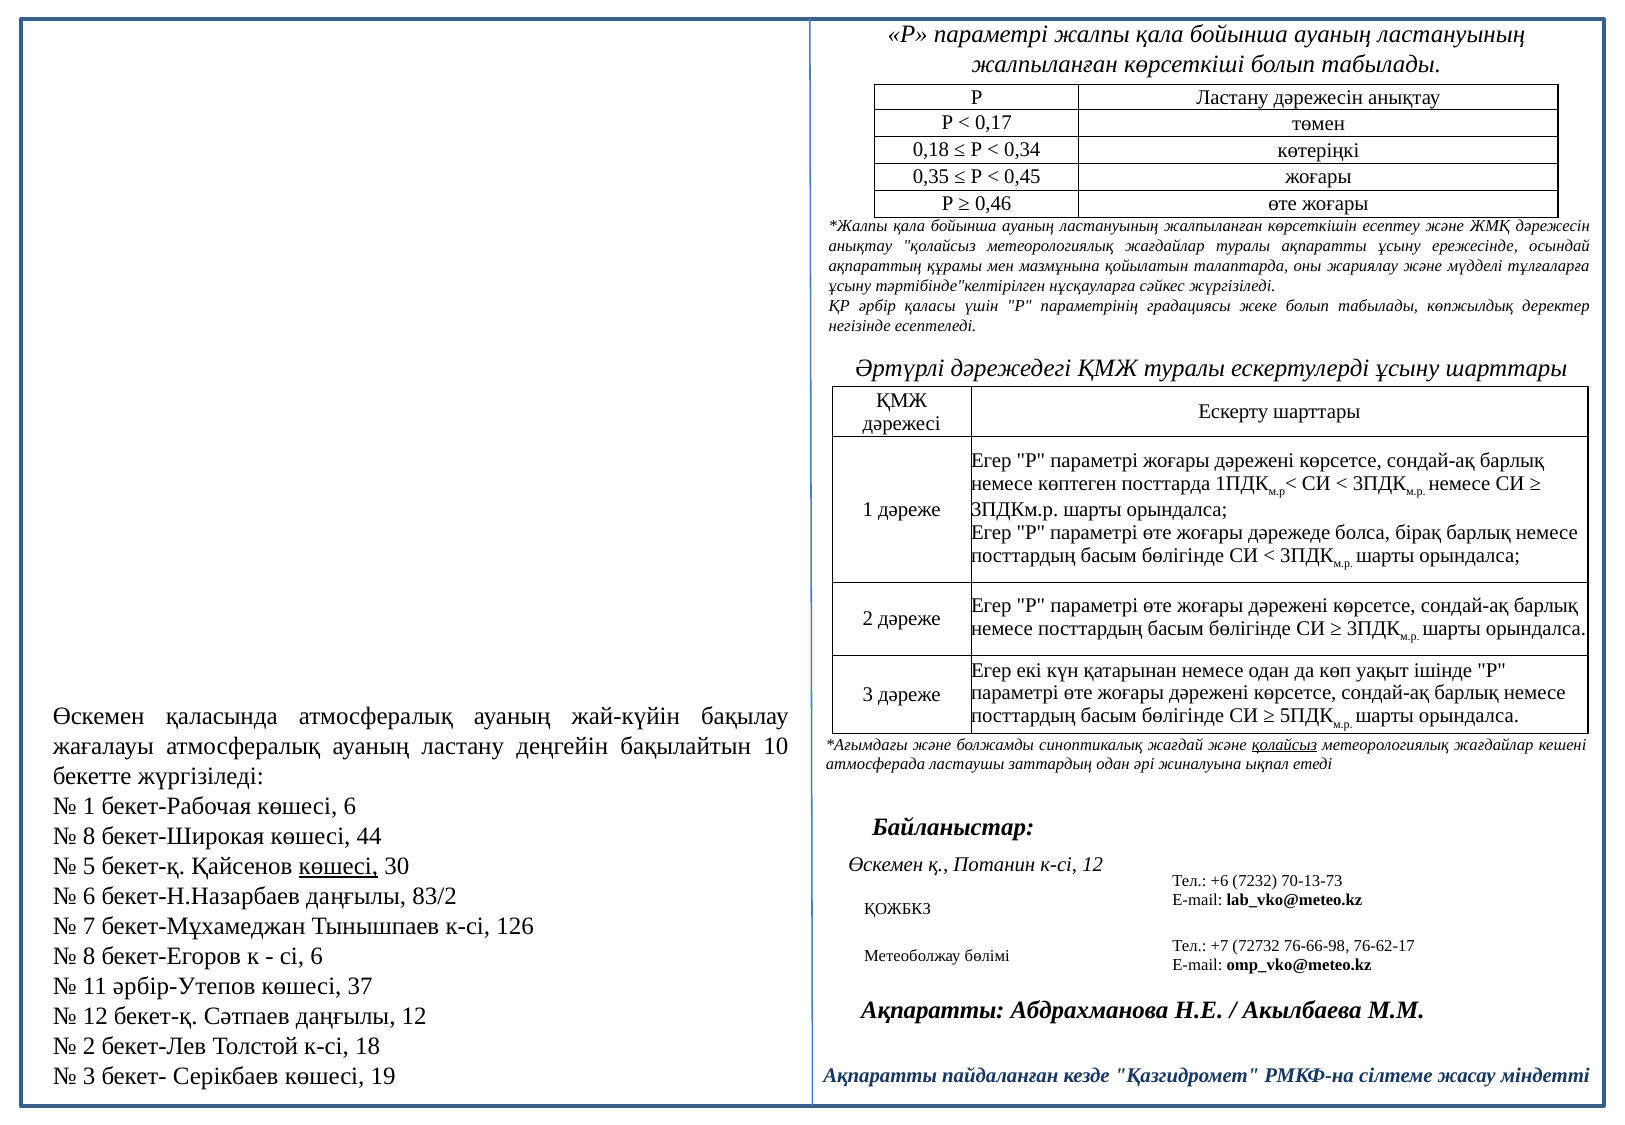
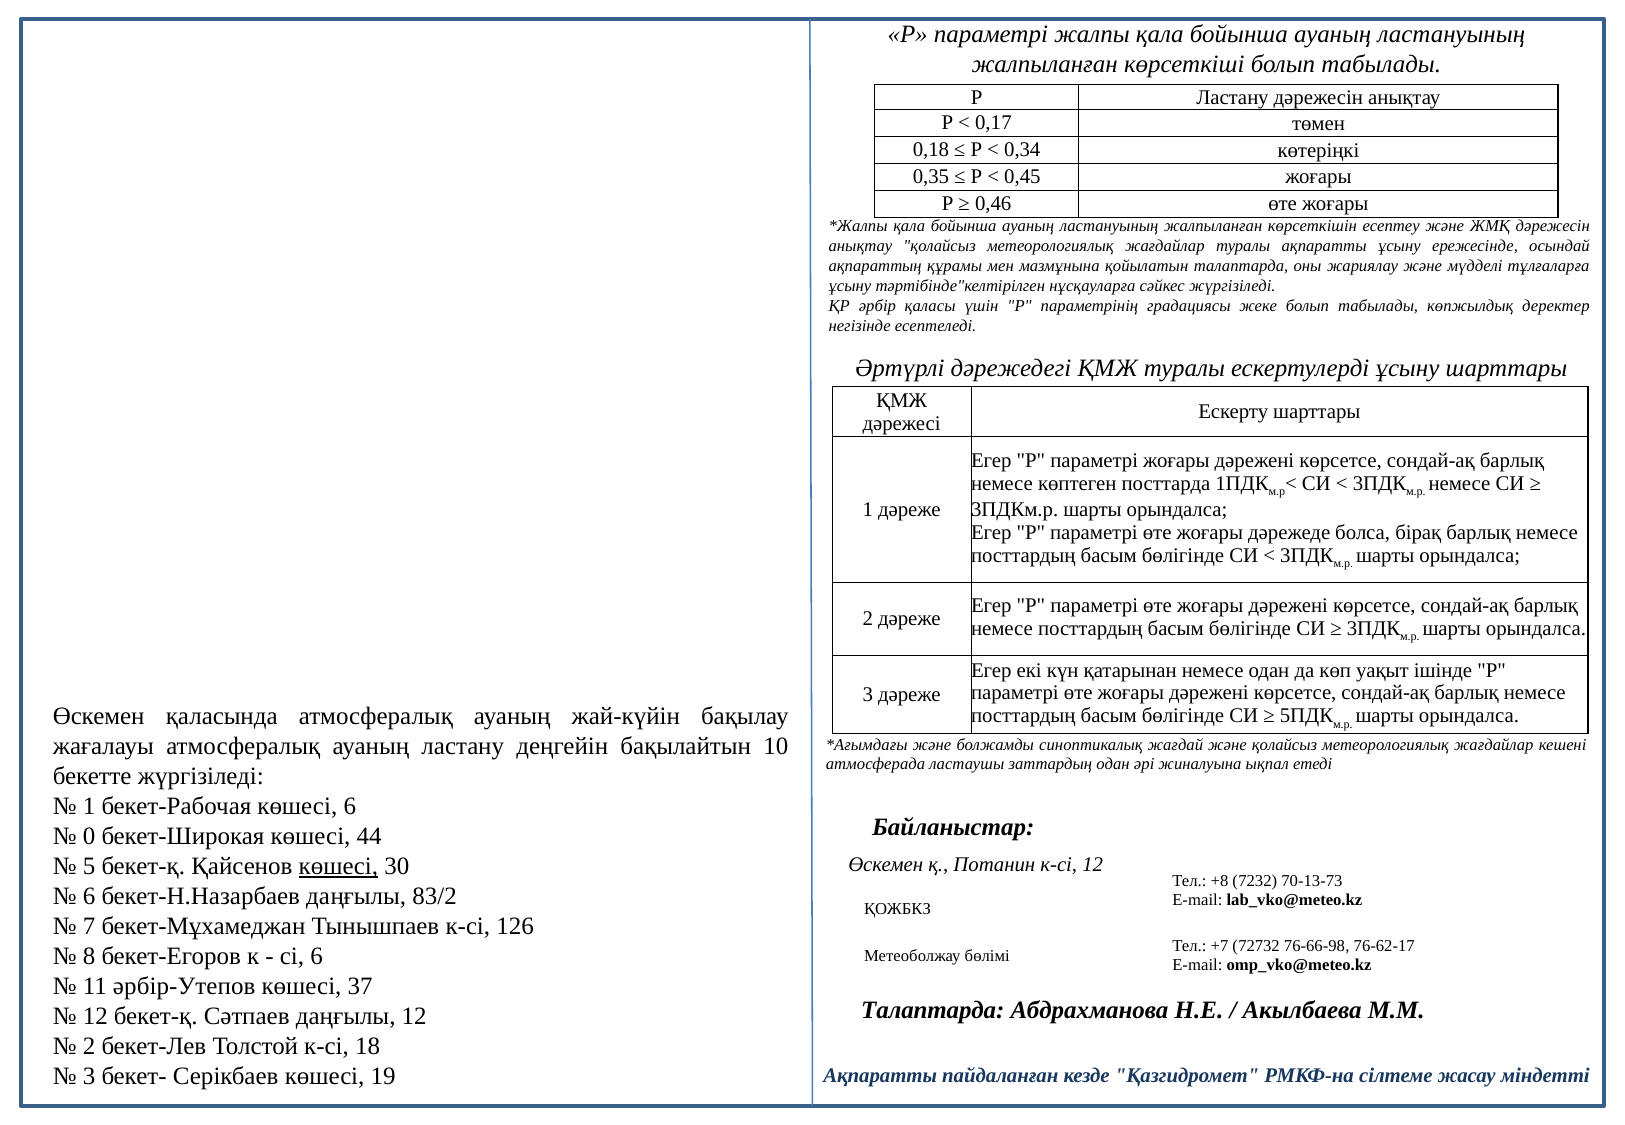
қолайсыз at (1284, 744) underline: present -> none
8 at (89, 836): 8 -> 0
+6: +6 -> +8
Ақпаратты at (933, 1011): Ақпаратты -> Талаптарда
